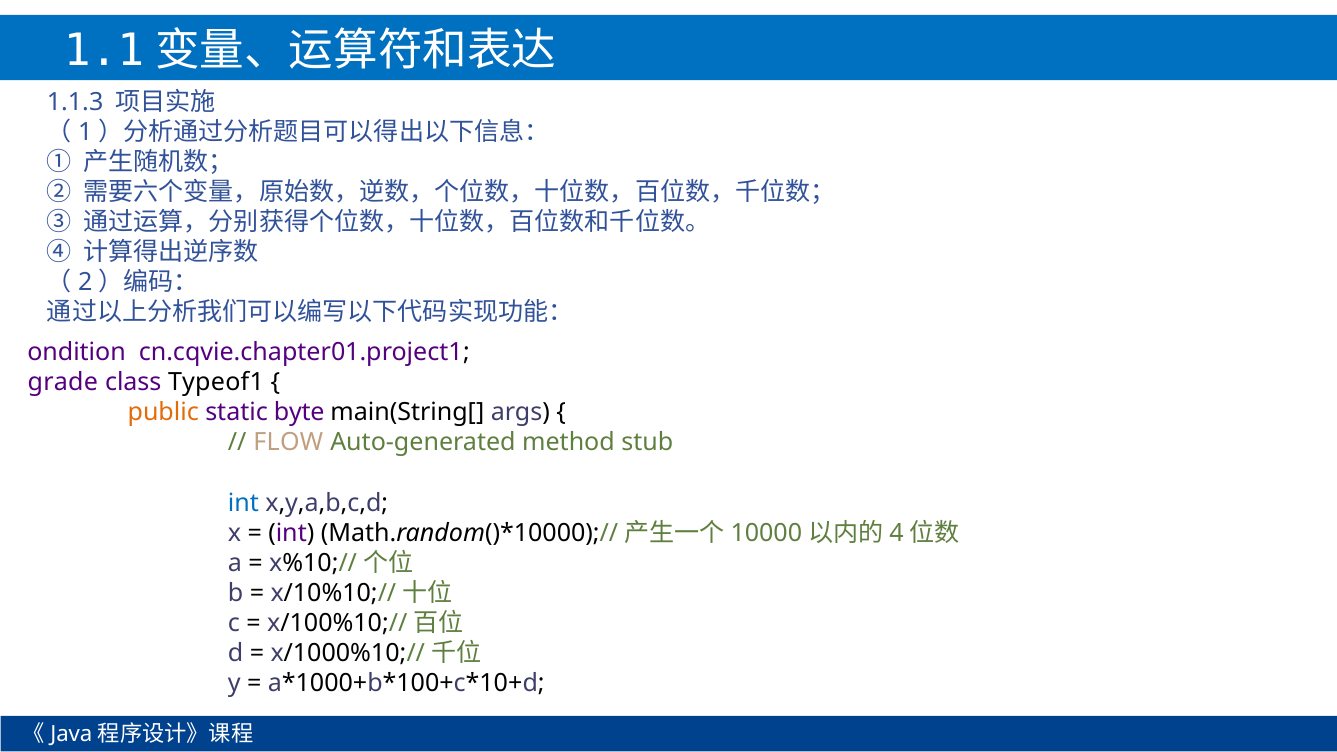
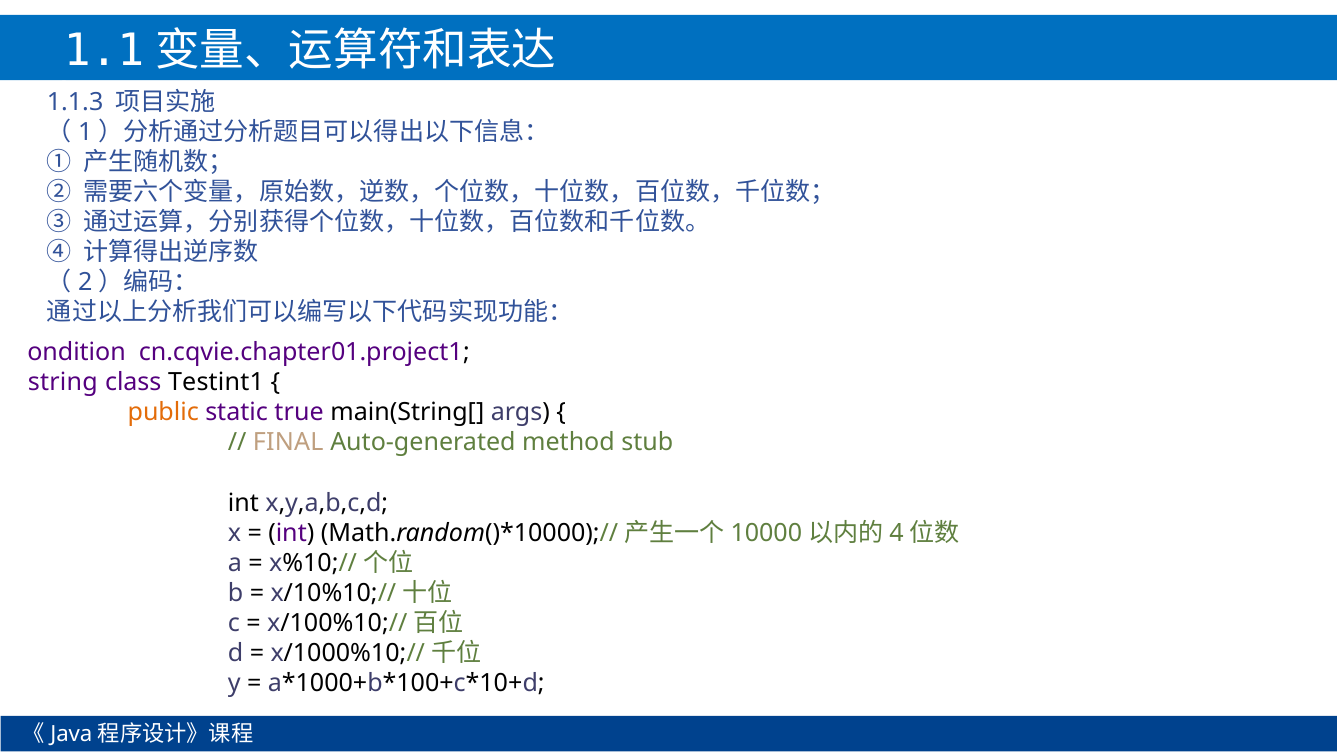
grade: grade -> string
Typeof1: Typeof1 -> Testint1
byte: byte -> true
FLOW: FLOW -> FINAL
int at (243, 503) colour: blue -> black
